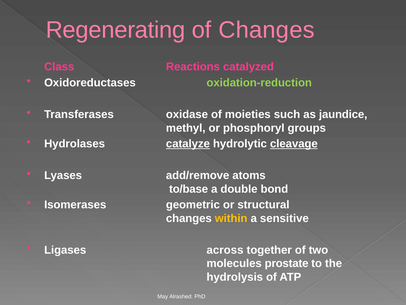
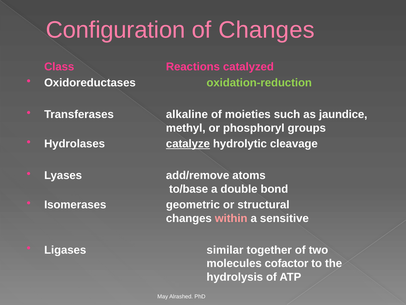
Regenerating: Regenerating -> Configuration
oxidase: oxidase -> alkaline
cleavage underline: present -> none
within colour: yellow -> pink
across: across -> similar
prostate: prostate -> cofactor
